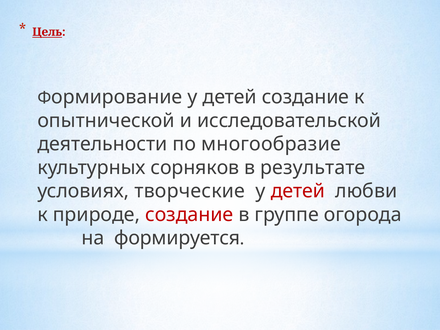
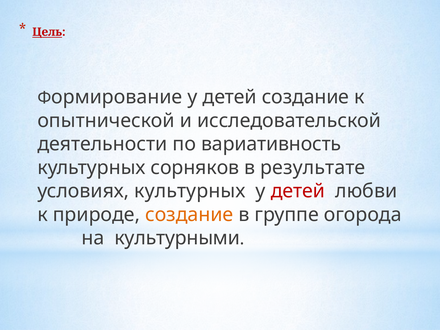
многообразие: многообразие -> вариативность
условиях творческие: творческие -> культурных
создание at (189, 215) colour: red -> orange
формируется: формируется -> культурными
